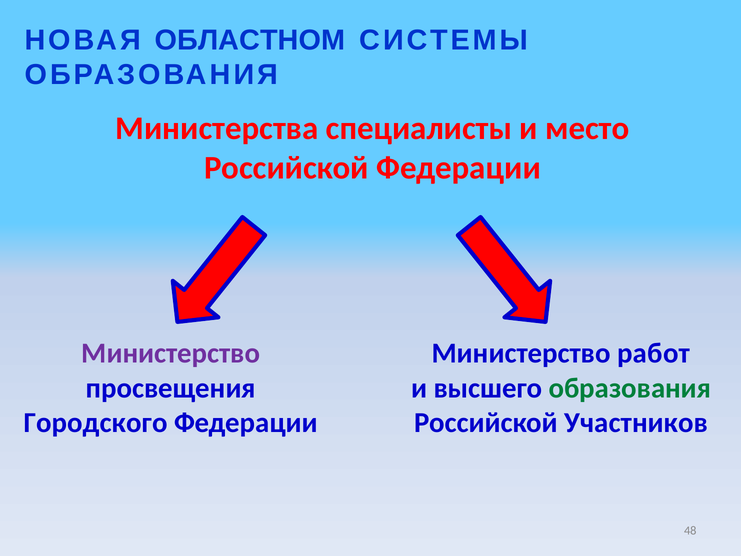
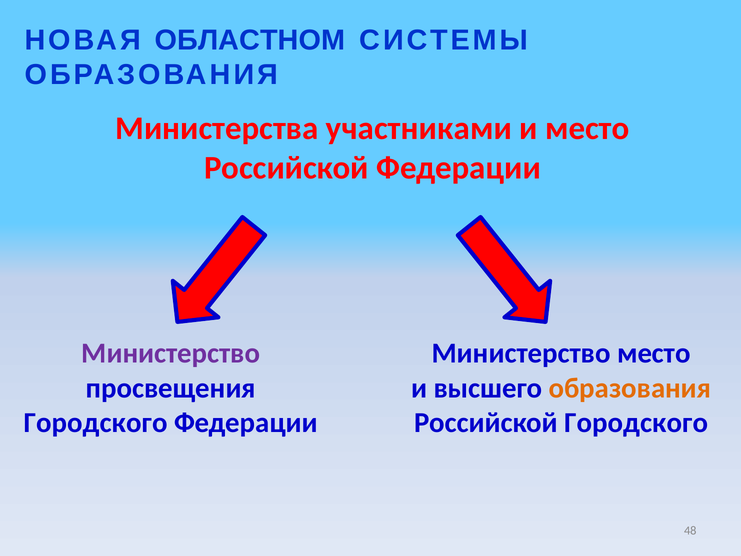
специалисты: специалисты -> участниками
Министерство работ: работ -> место
образования at (630, 388) colour: green -> orange
Российской Участников: Участников -> Городского
